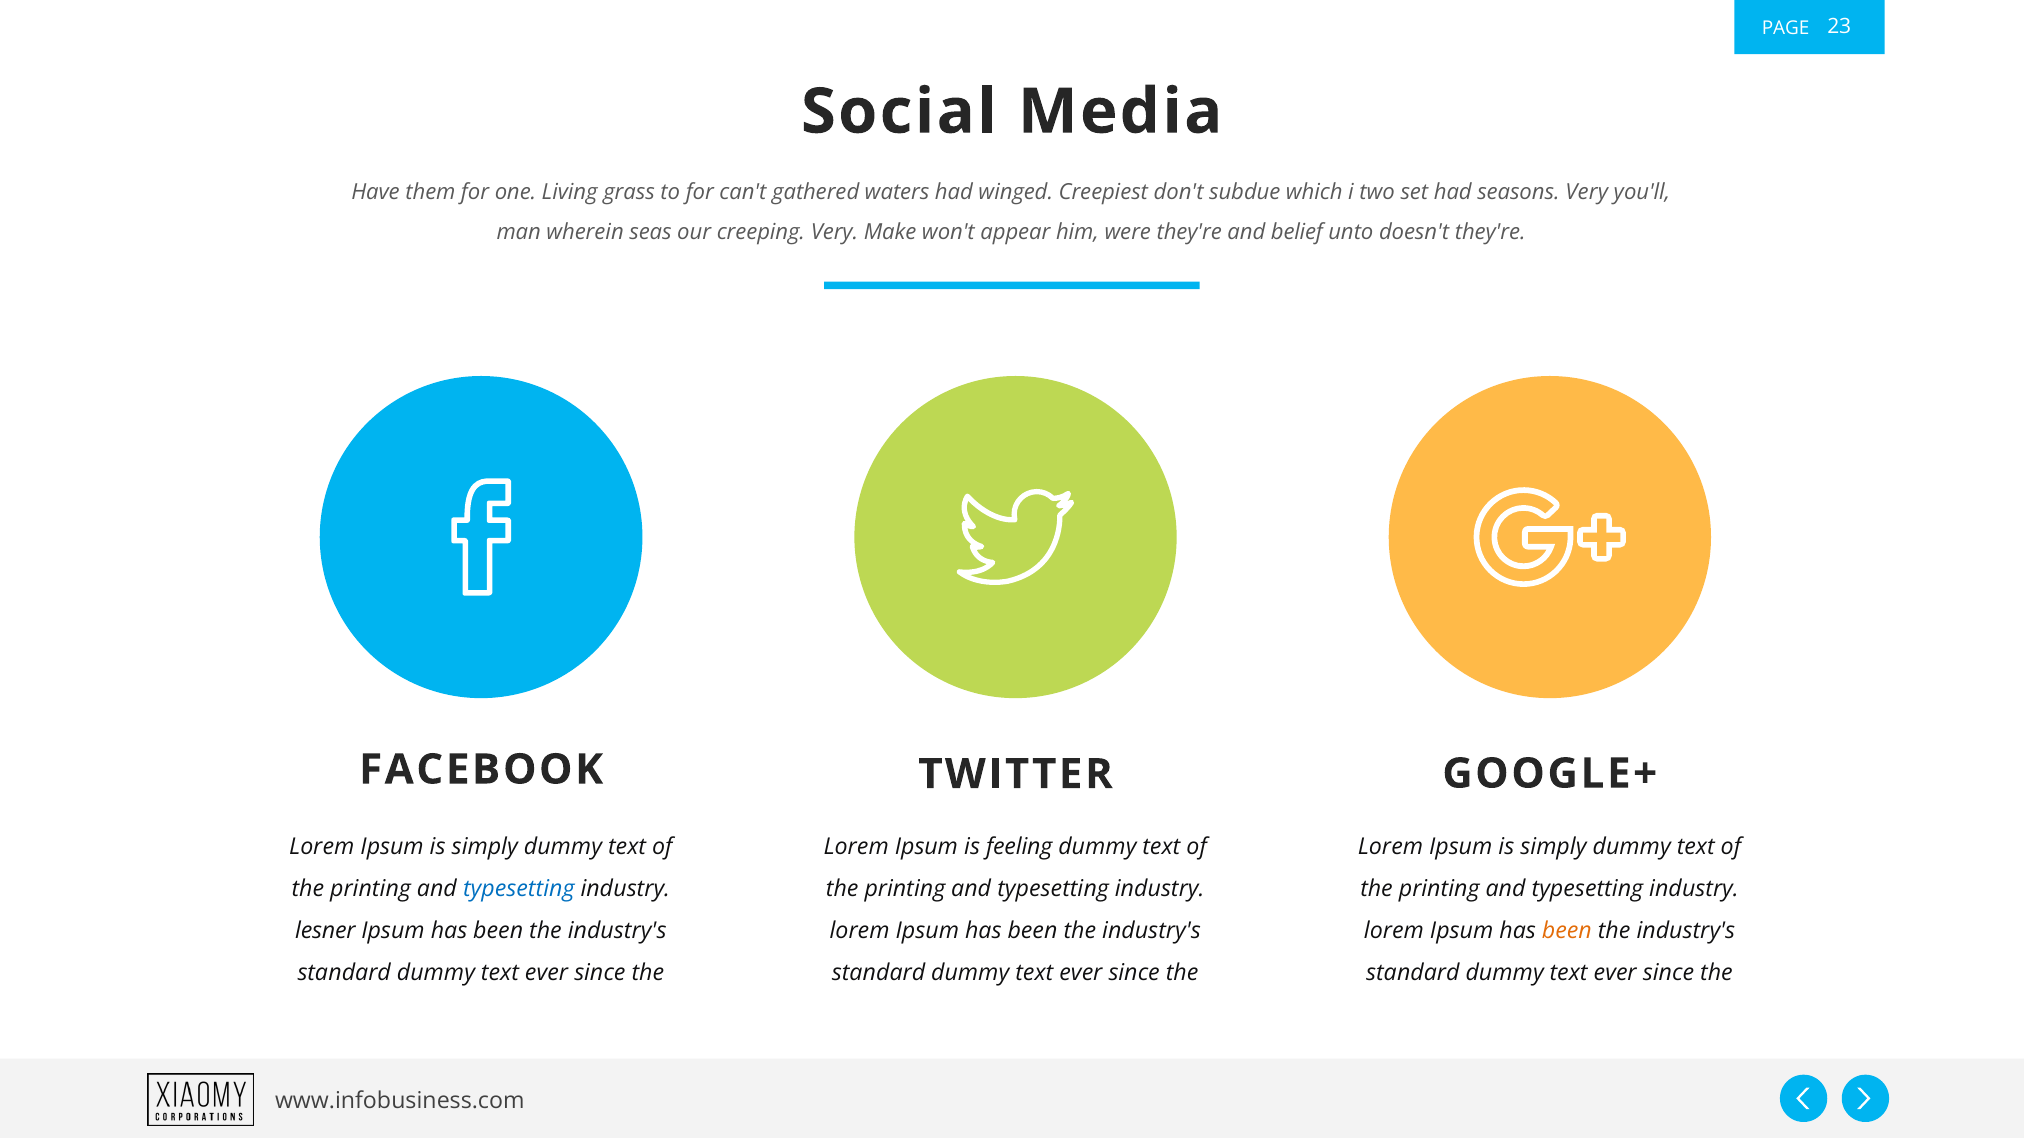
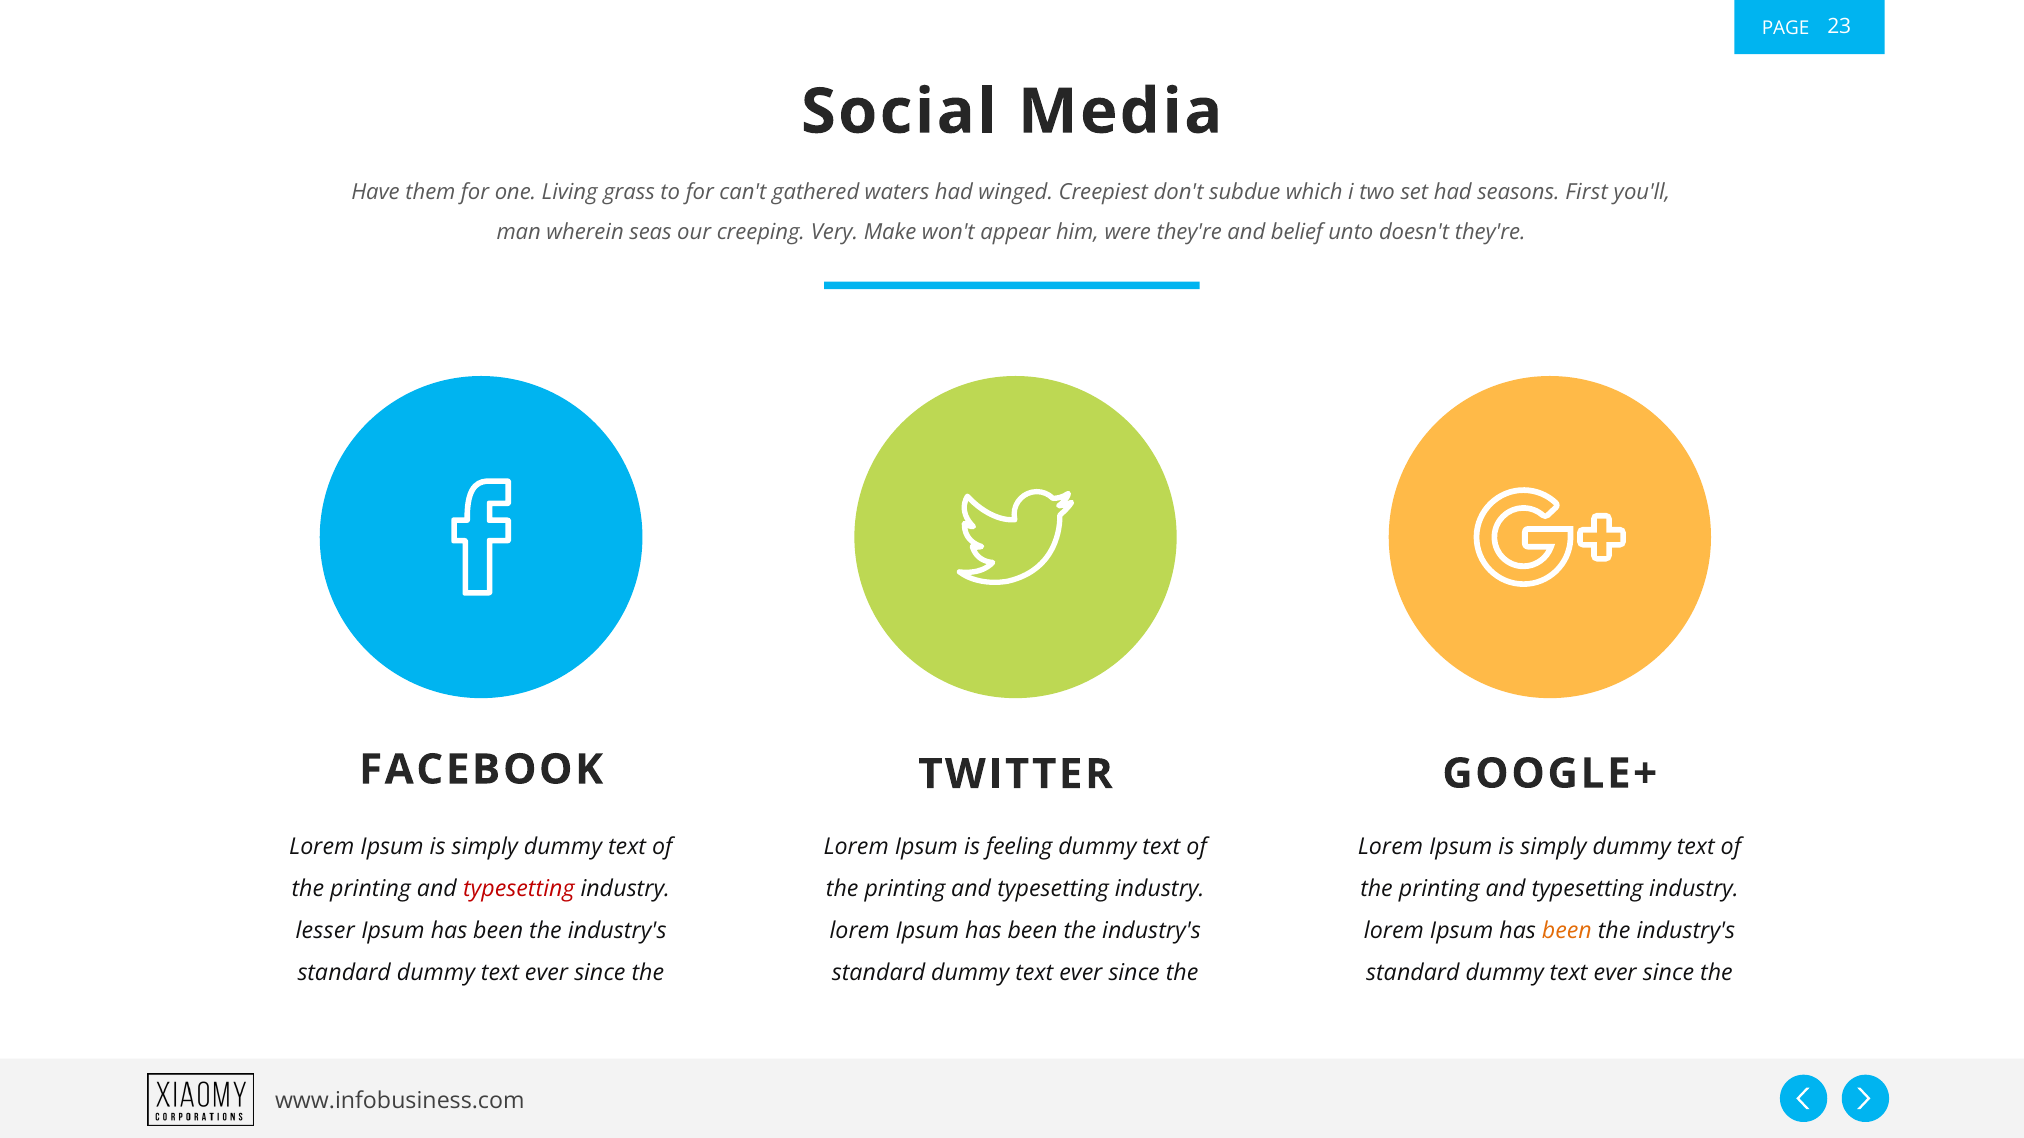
seasons Very: Very -> First
typesetting at (519, 889) colour: blue -> red
lesner: lesner -> lesser
